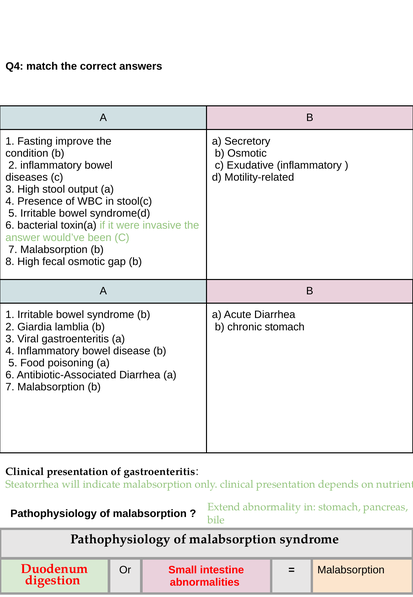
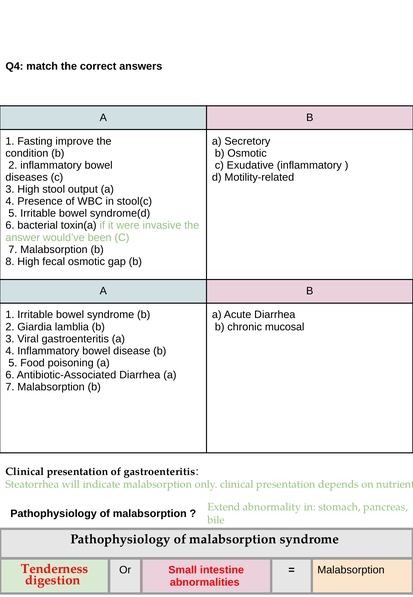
chronic stomach: stomach -> mucosal
Duodenum: Duodenum -> Tenderness
